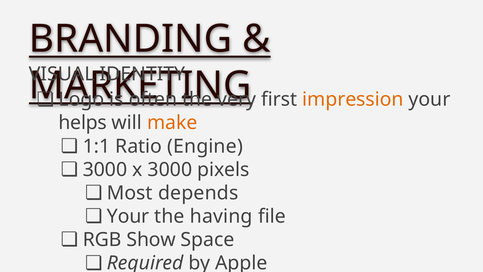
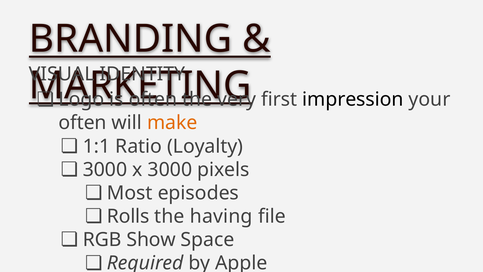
impression colour: orange -> black
helps at (83, 123): helps -> often
Engine: Engine -> Loyalty
depends: depends -> episodes
Your at (128, 216): Your -> Rolls
